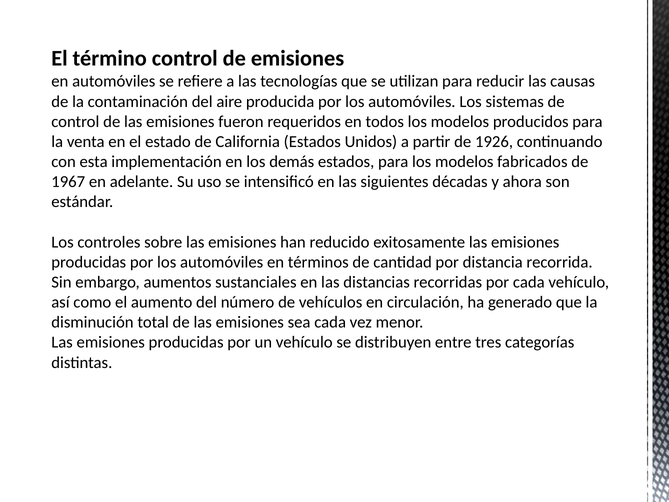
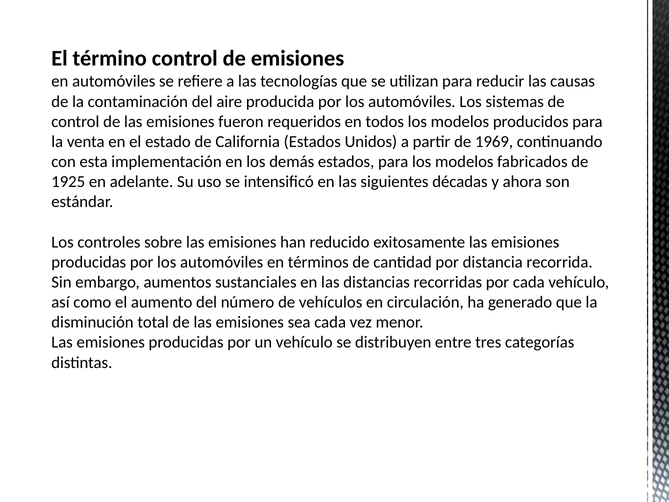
1926: 1926 -> 1969
1967: 1967 -> 1925
